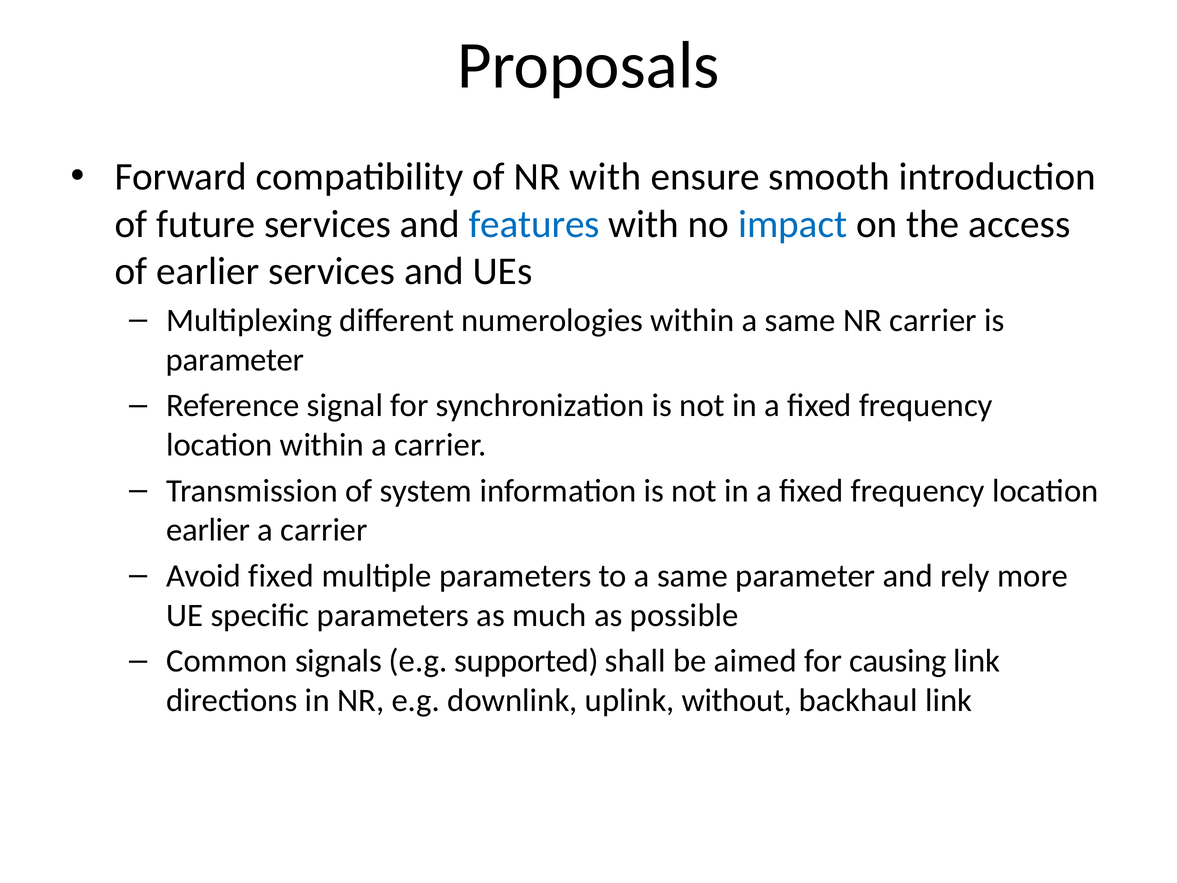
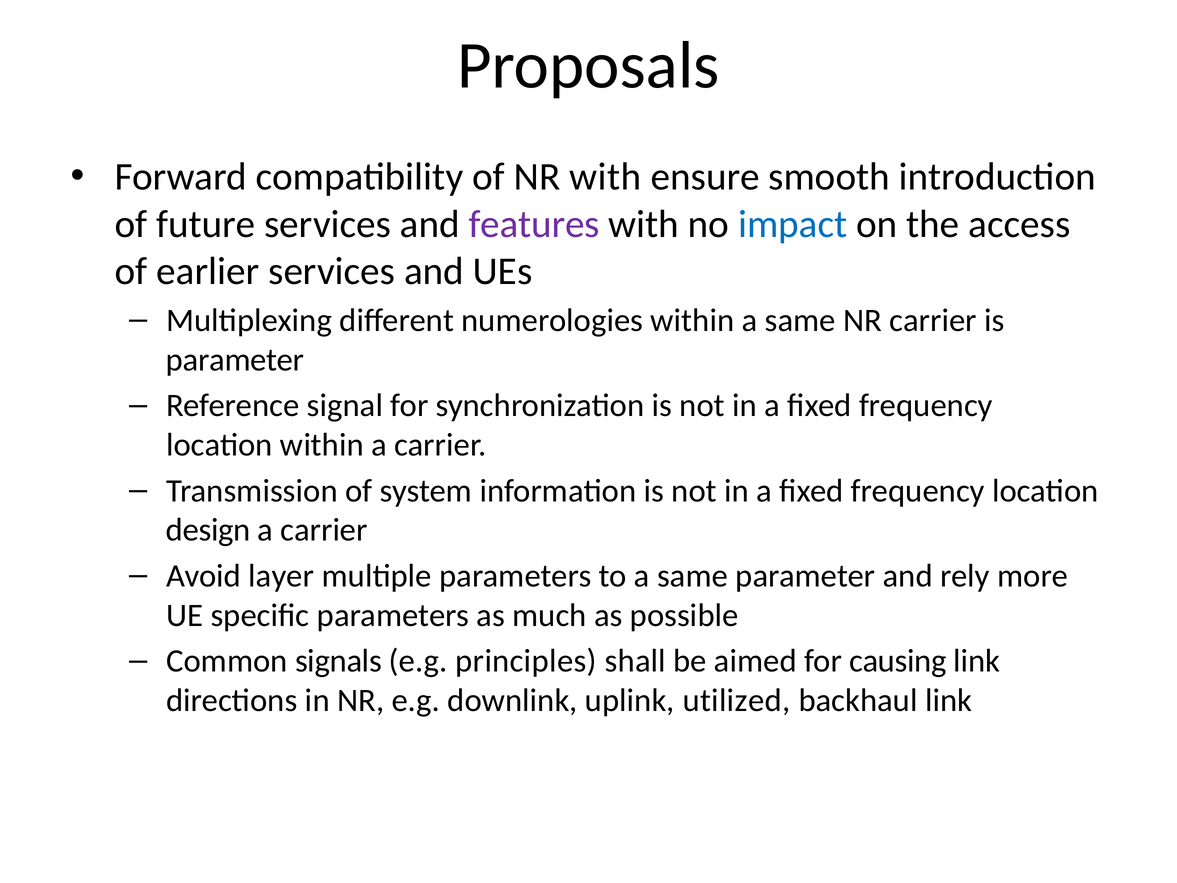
features colour: blue -> purple
earlier at (208, 530): earlier -> design
Avoid fixed: fixed -> layer
supported: supported -> principles
without: without -> utilized
